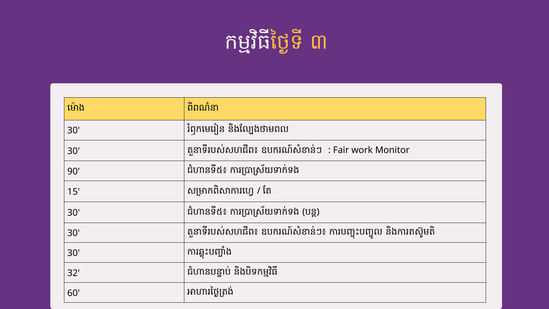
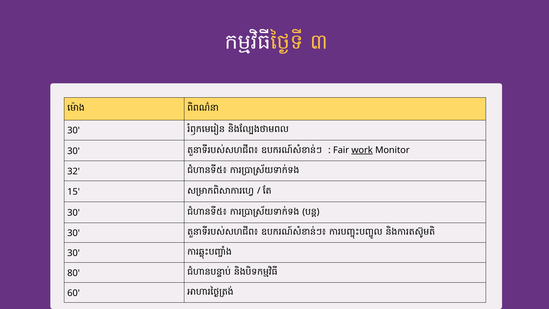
work underline: none -> present
90: 90 -> 32
32: 32 -> 80
